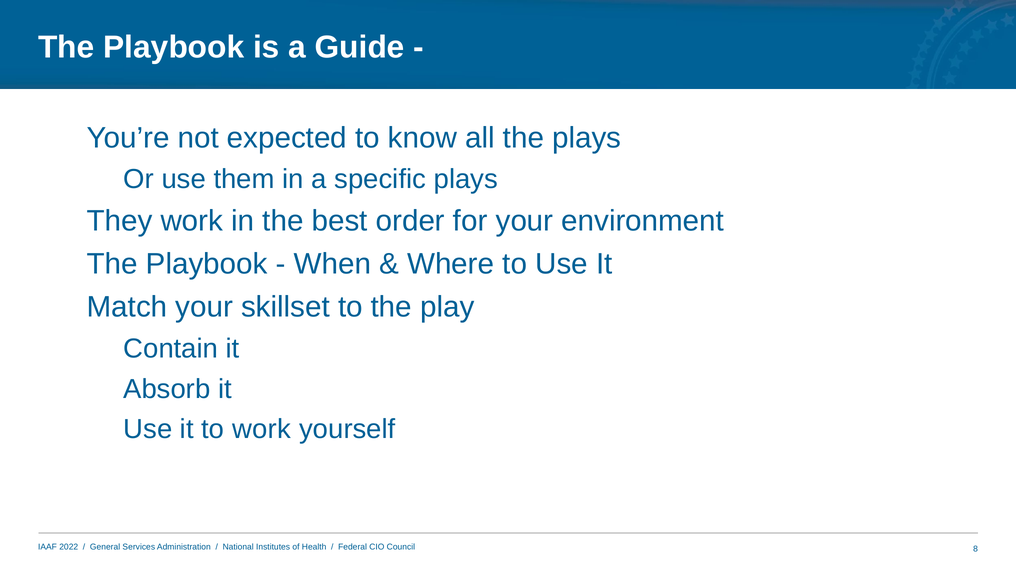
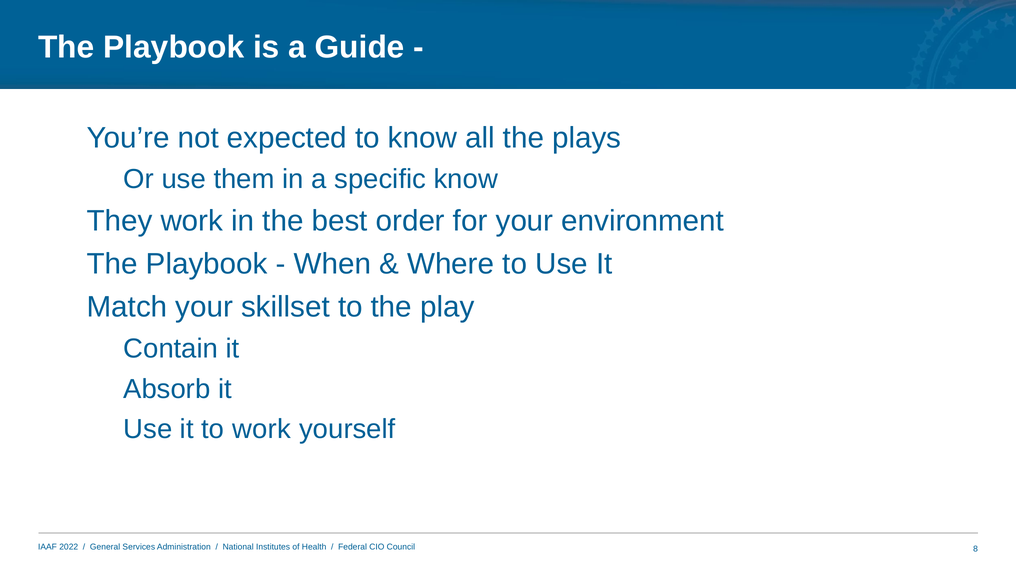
specific plays: plays -> know
